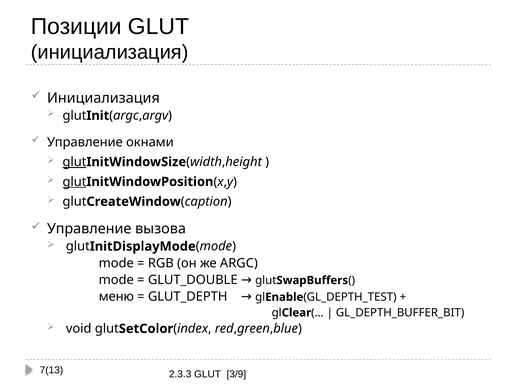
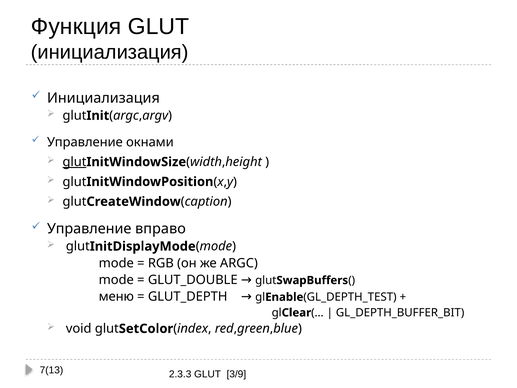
Позиции: Позиции -> Функция
glut at (74, 182) underline: present -> none
вызова: вызова -> вправо
